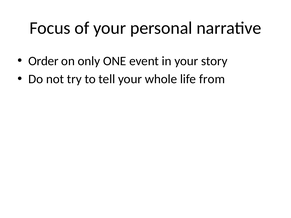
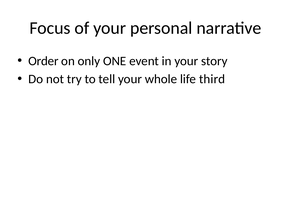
from: from -> third
